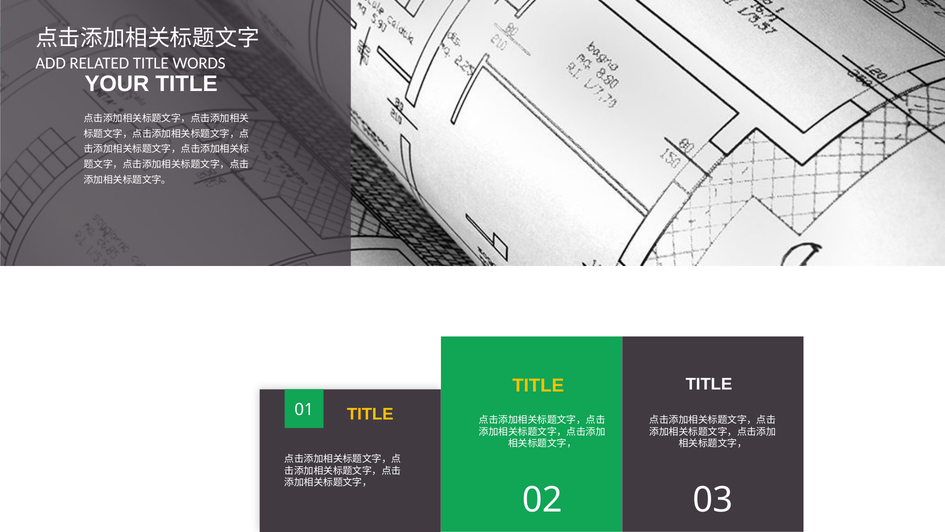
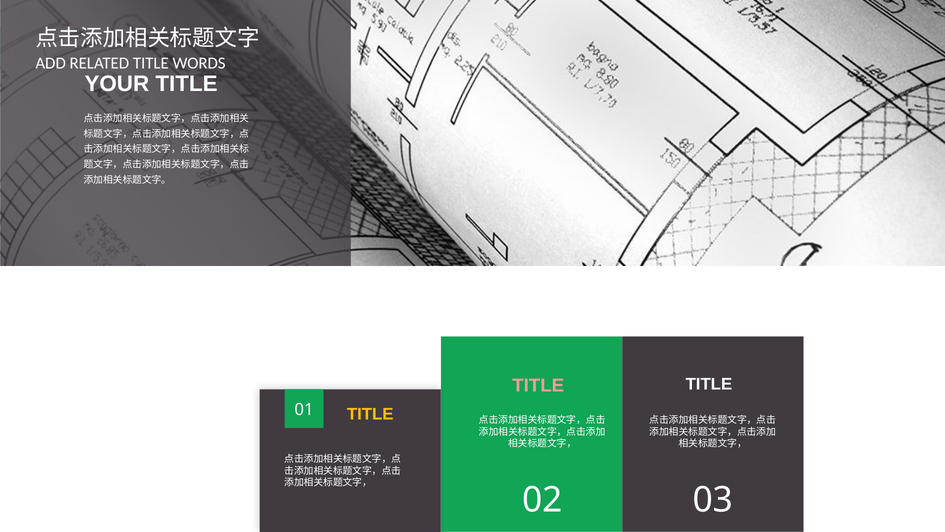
TITLE at (538, 385) colour: yellow -> pink
